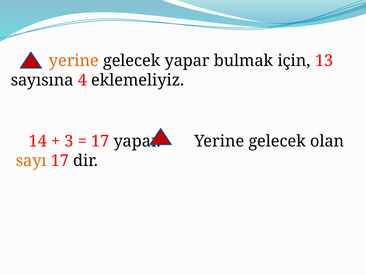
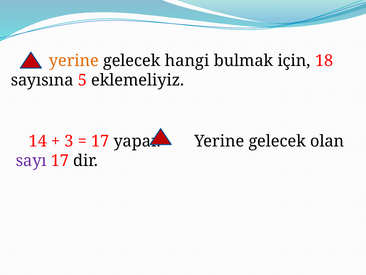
gelecek yapar: yapar -> hangi
13: 13 -> 18
4: 4 -> 5
sayı colour: orange -> purple
